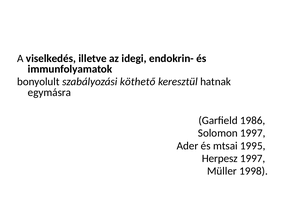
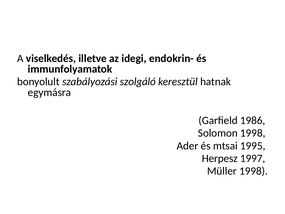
köthető: köthető -> szolgáló
Solomon 1997: 1997 -> 1998
